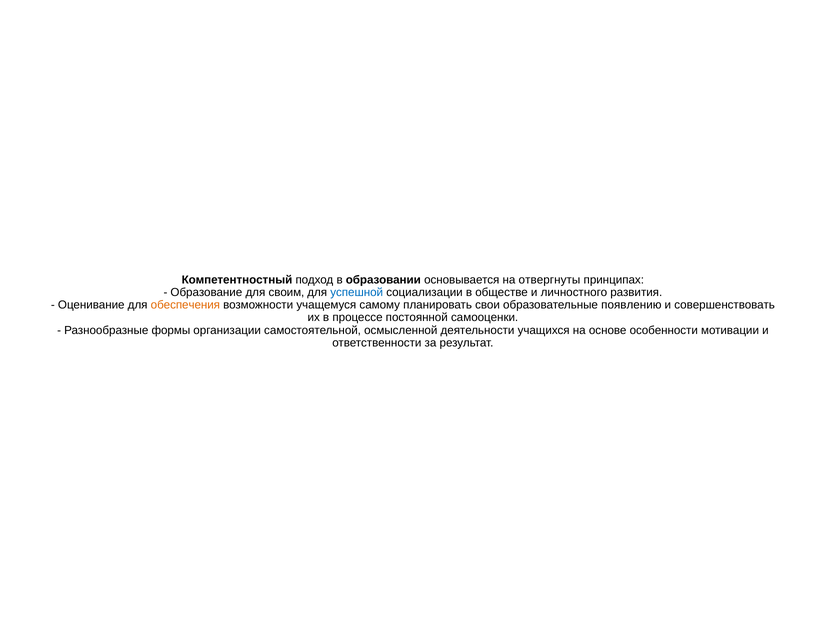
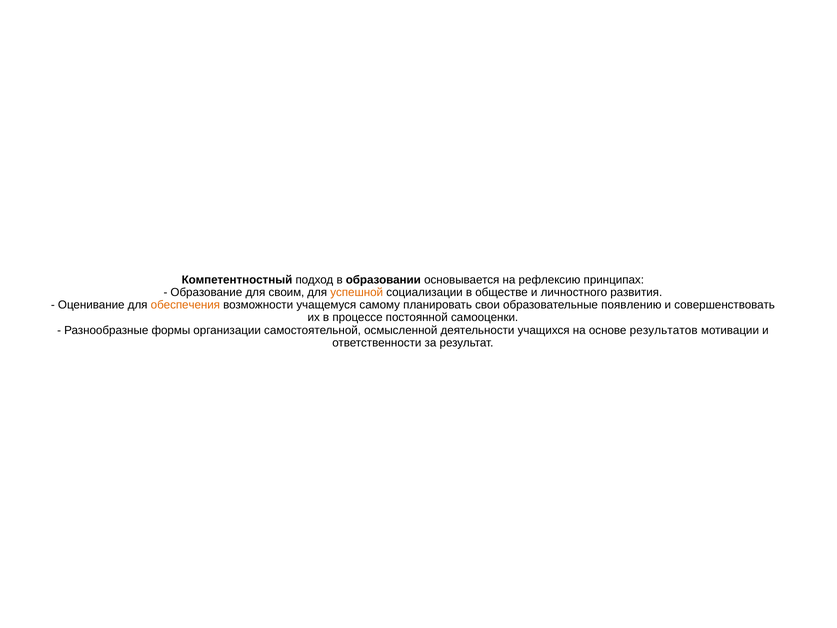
отвергнуты: отвергнуты -> рефлексию
успешной colour: blue -> orange
особенности: особенности -> результатов
